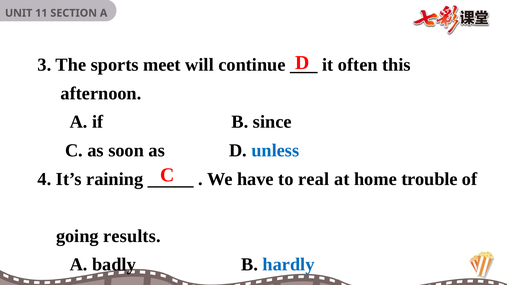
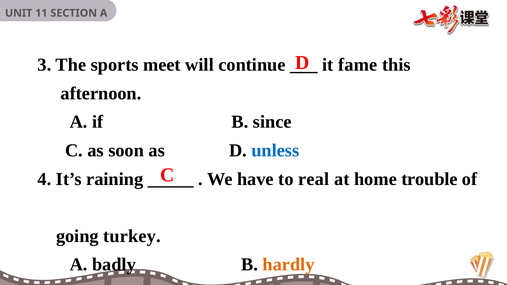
often: often -> fame
results: results -> turkey
hardly colour: blue -> orange
